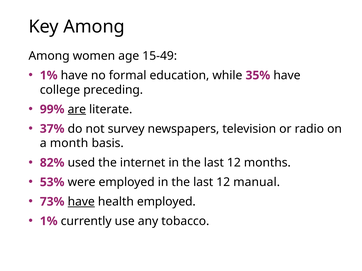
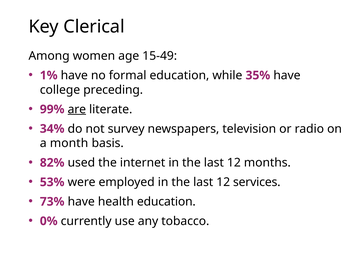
Key Among: Among -> Clerical
37%: 37% -> 34%
manual: manual -> services
have at (81, 202) underline: present -> none
health employed: employed -> education
1% at (49, 222): 1% -> 0%
